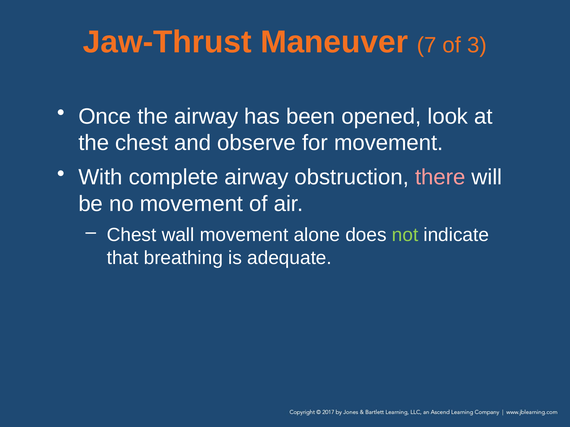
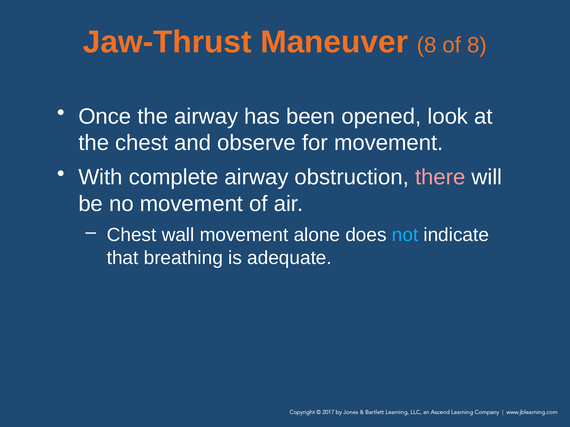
Maneuver 7: 7 -> 8
of 3: 3 -> 8
not colour: light green -> light blue
